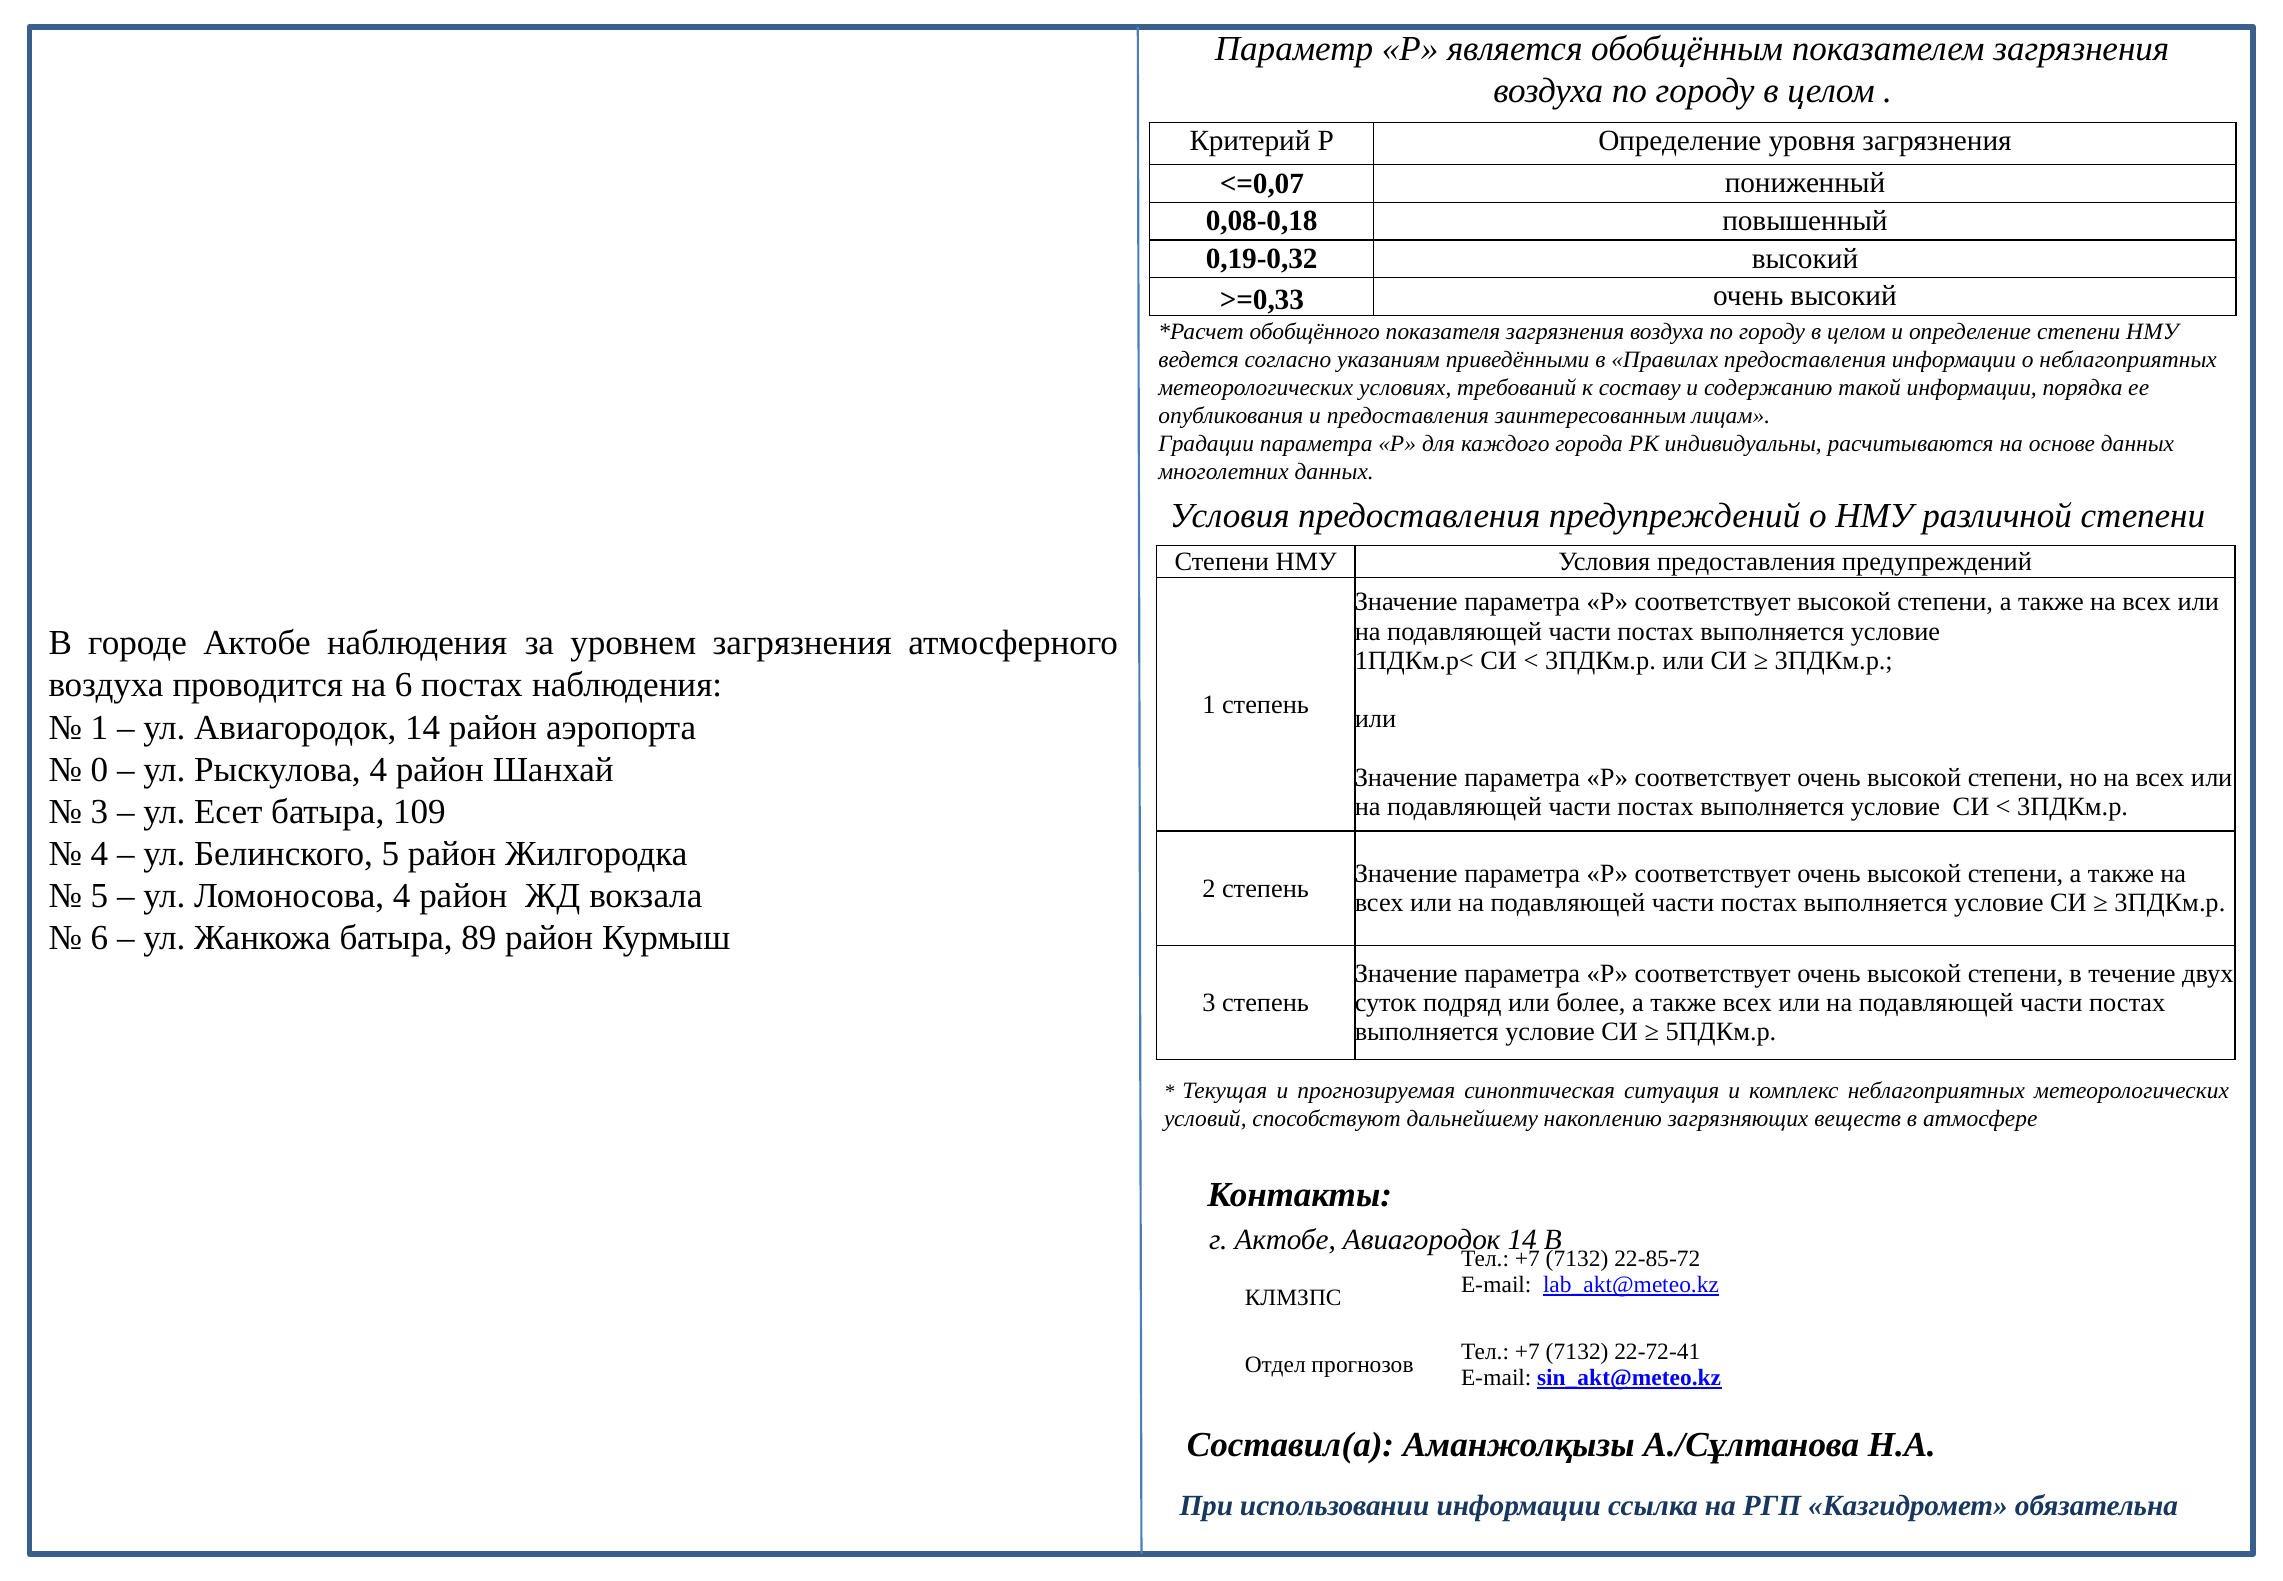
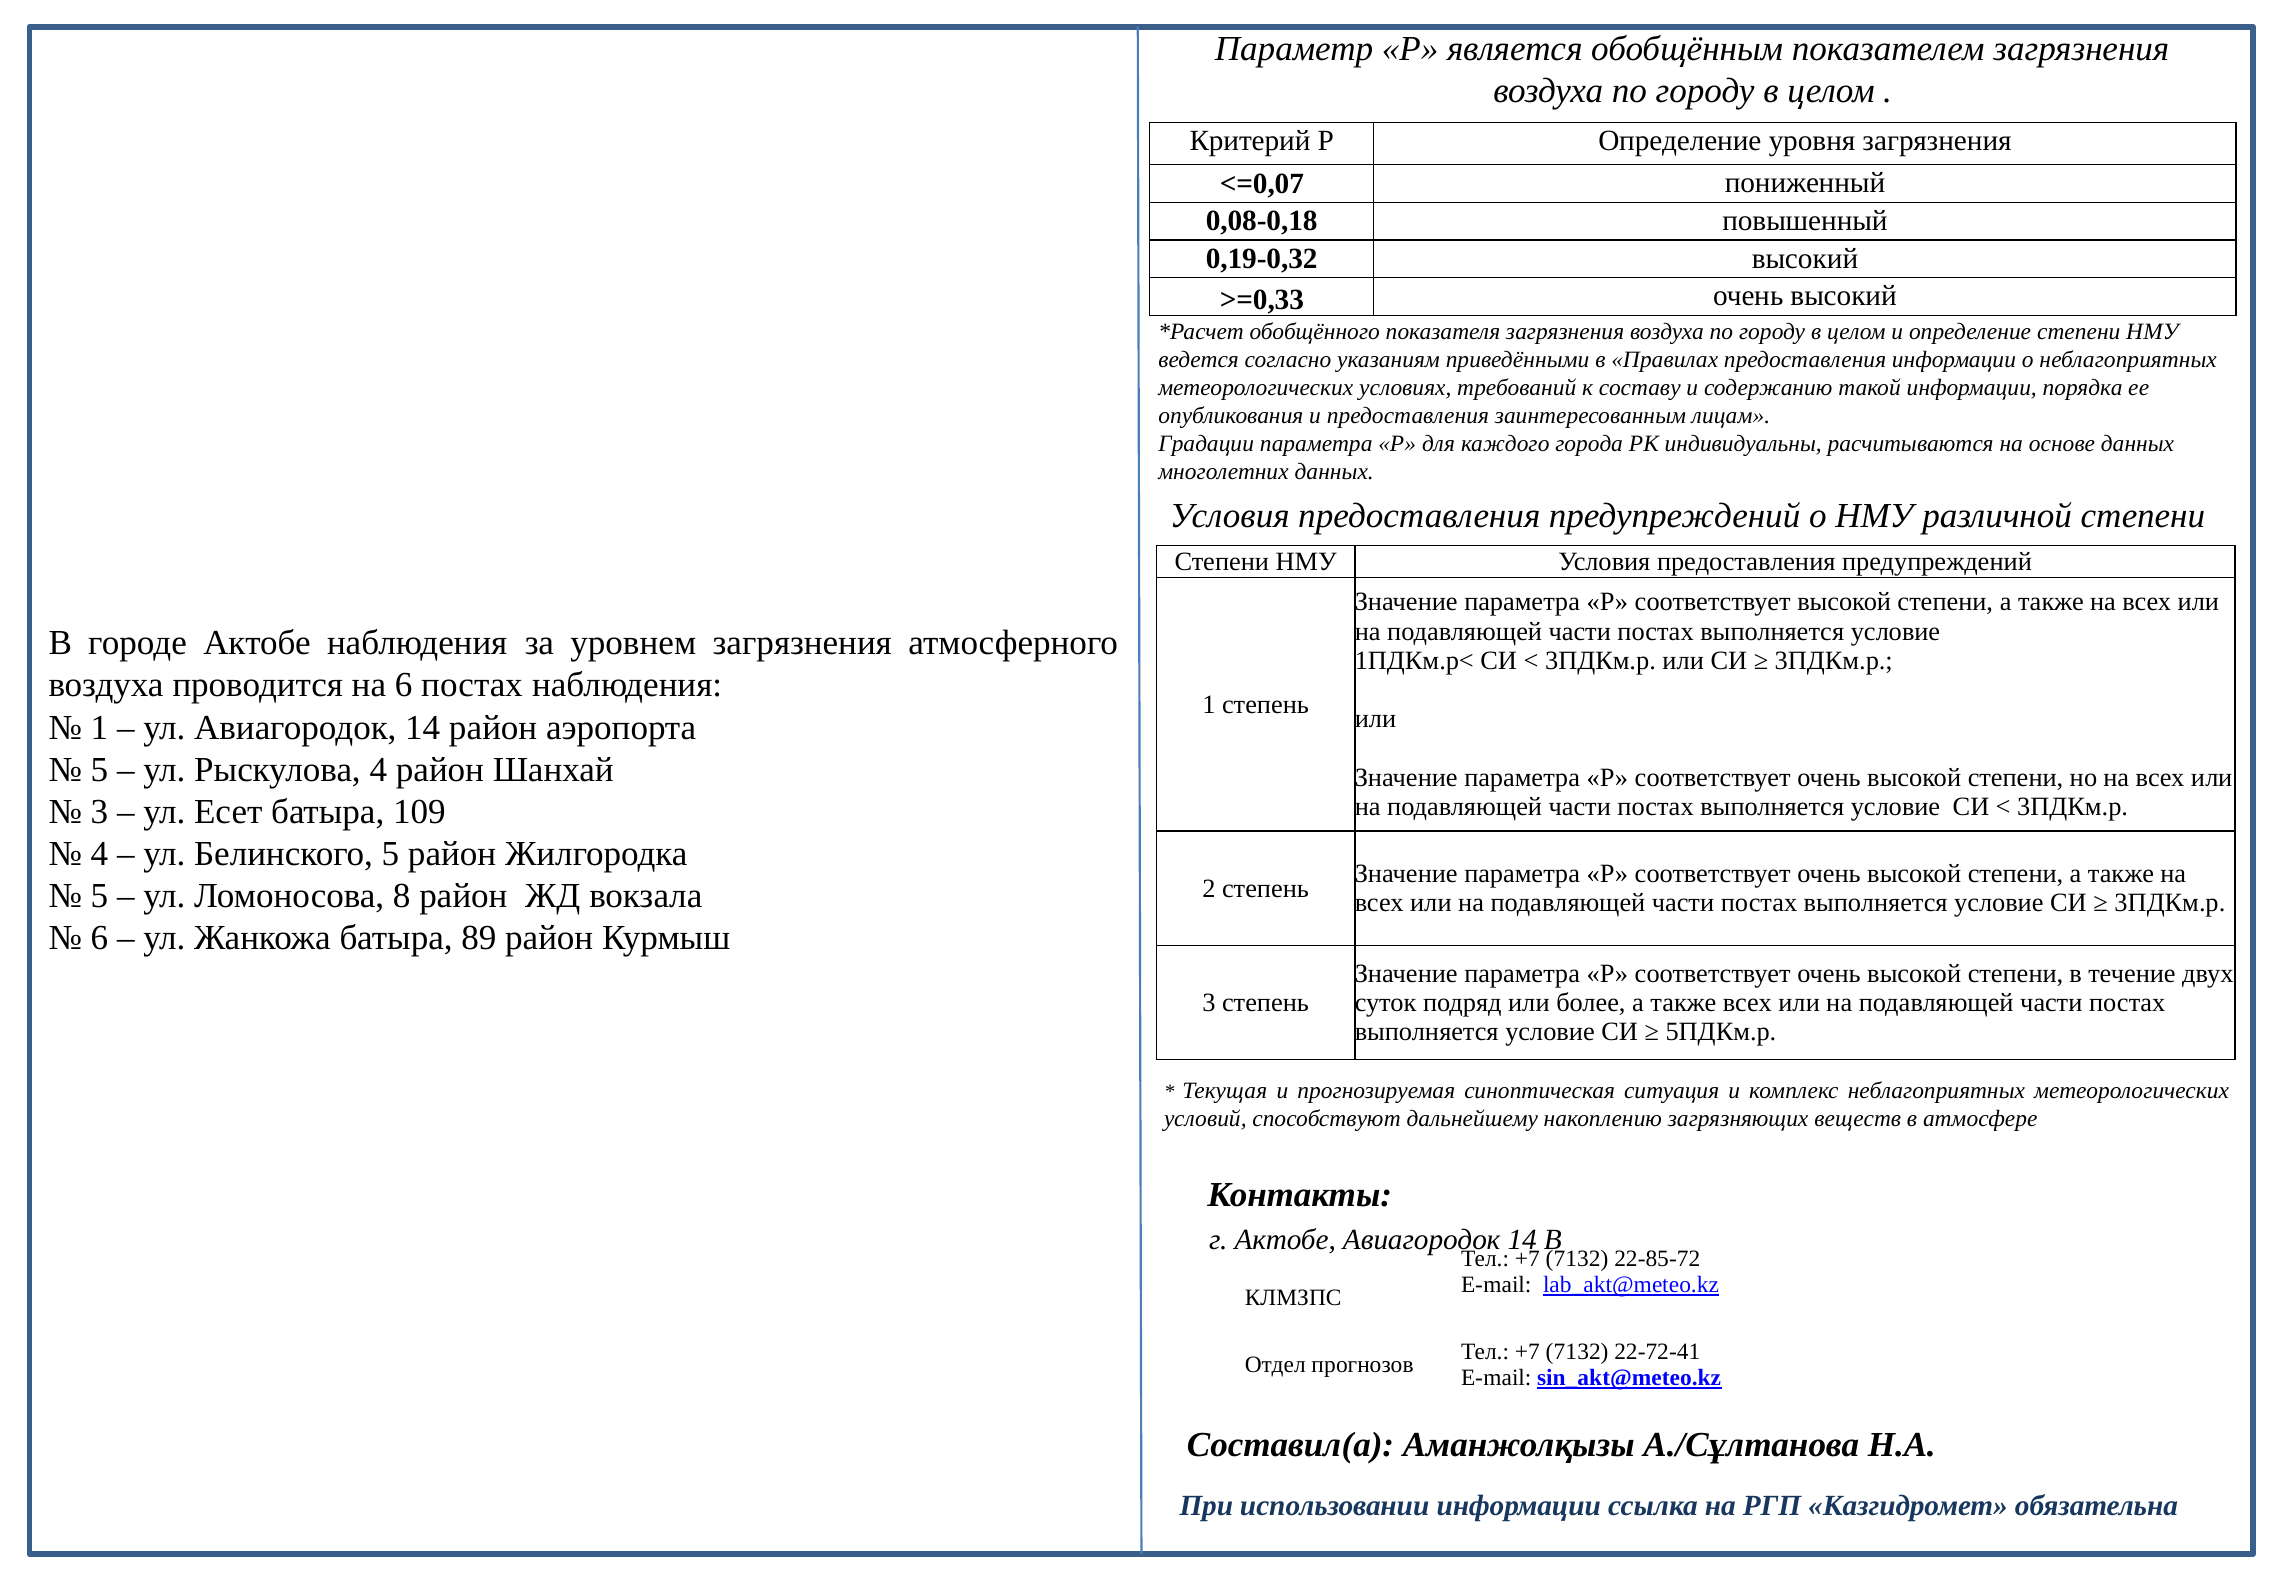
0 at (99, 769): 0 -> 5
Ломоносова 4: 4 -> 8
